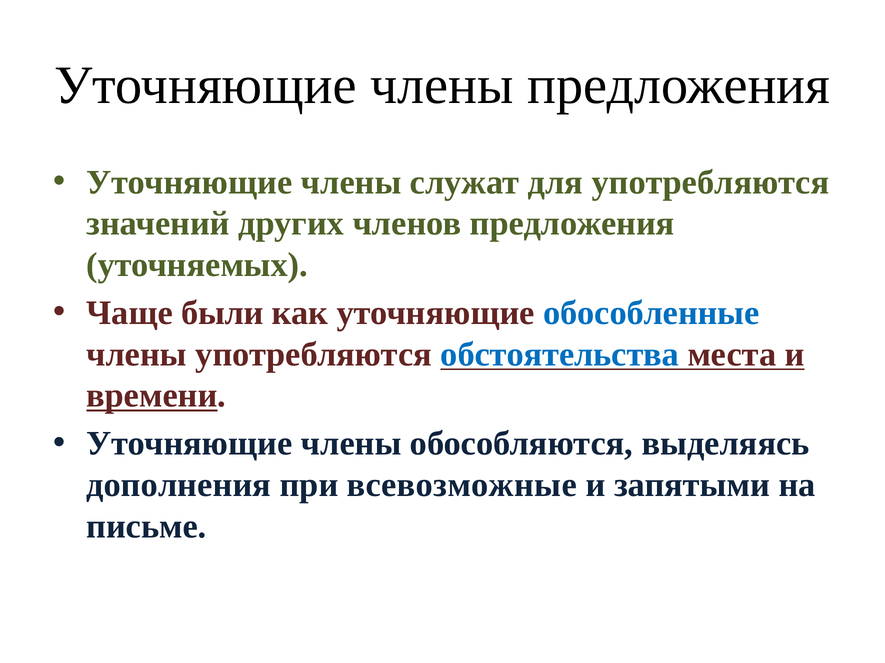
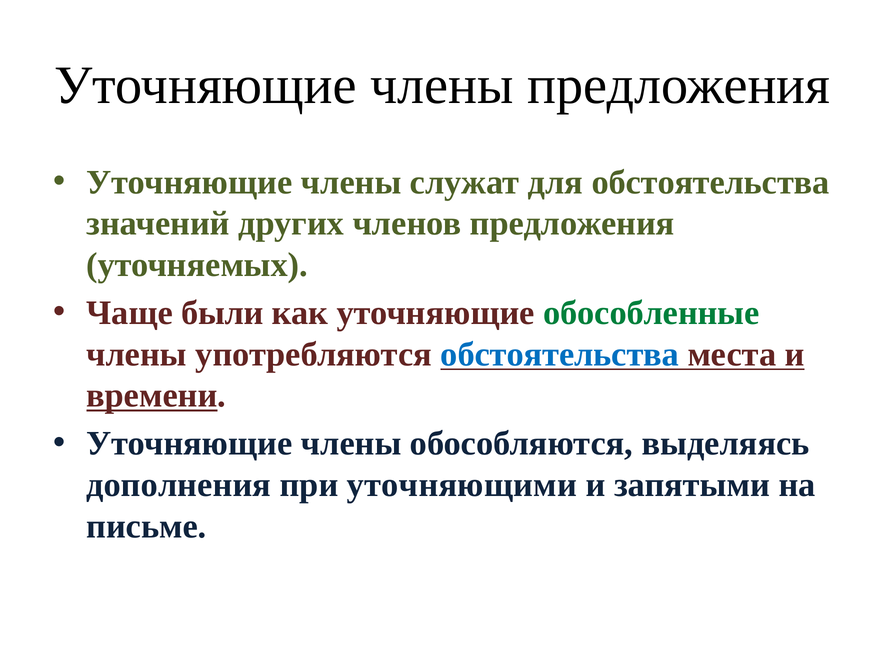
для употребляются: употребляются -> обстоятельства
обособленные colour: blue -> green
всевозможные: всевозможные -> уточняющими
